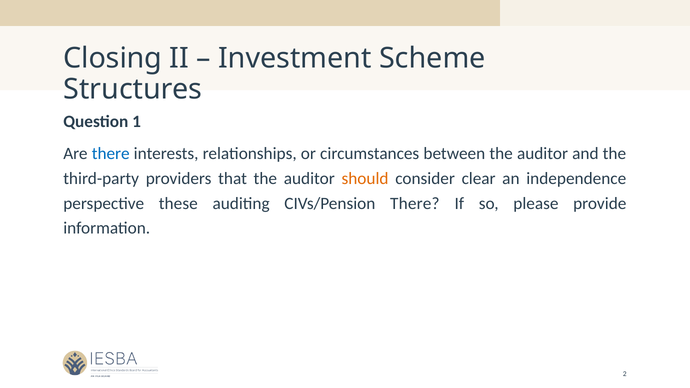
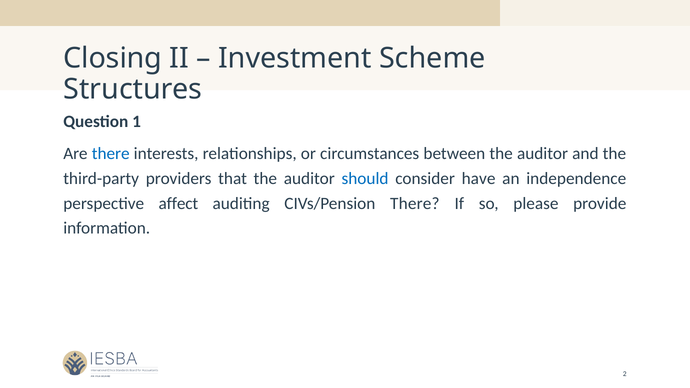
should colour: orange -> blue
clear: clear -> have
these: these -> affect
